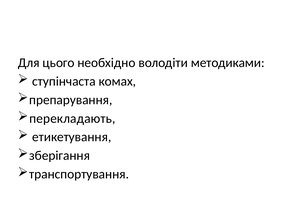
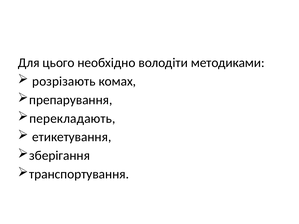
ступінчаста: ступінчаста -> розрізають
